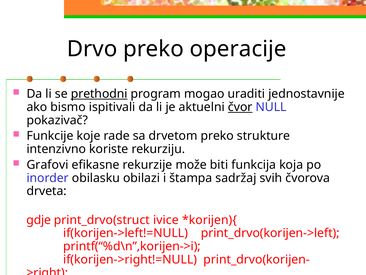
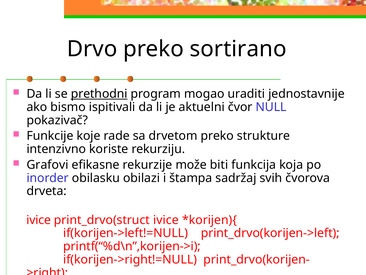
operacije: operacije -> sortirano
čvor underline: present -> none
gdje at (39, 220): gdje -> ivice
